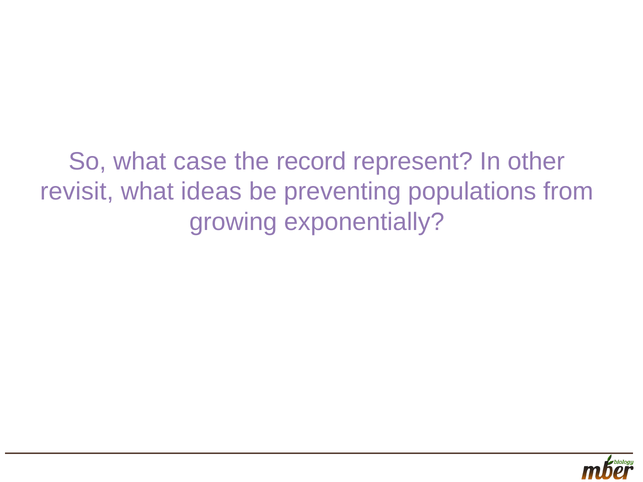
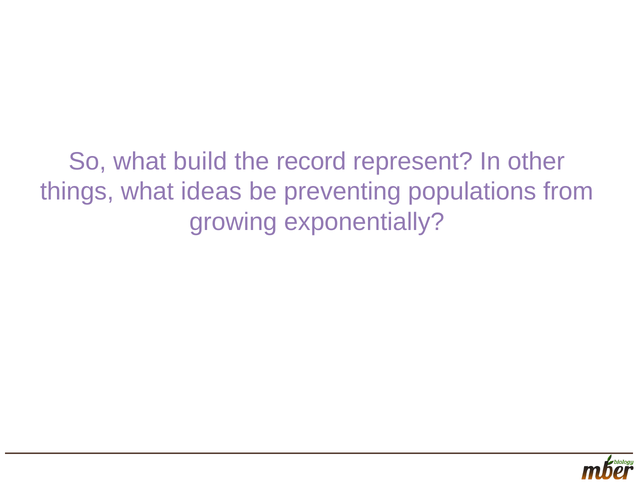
case: case -> build
revisit: revisit -> things
